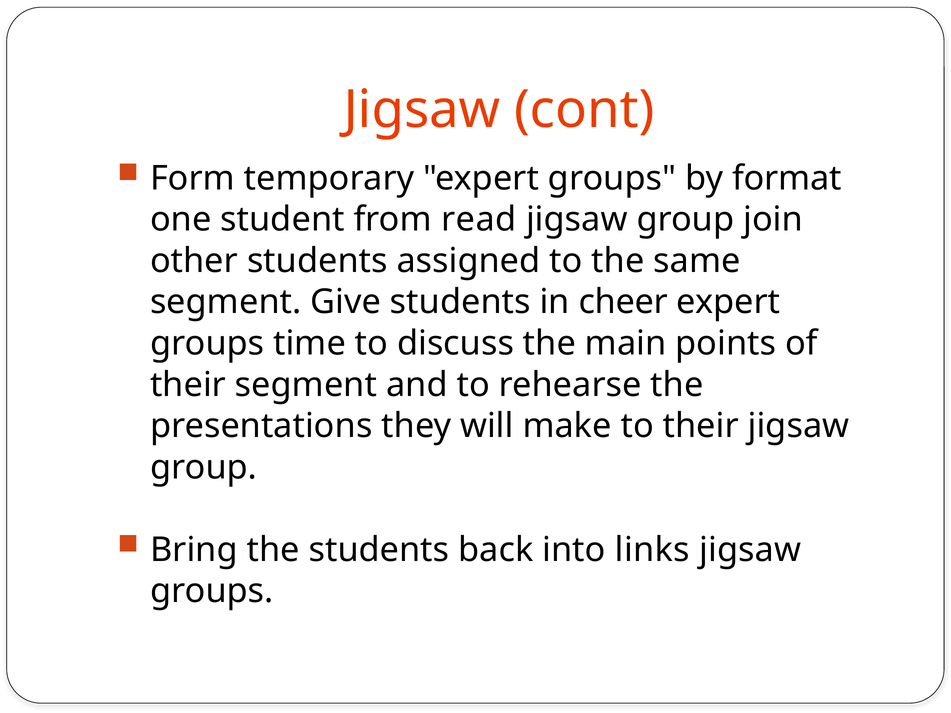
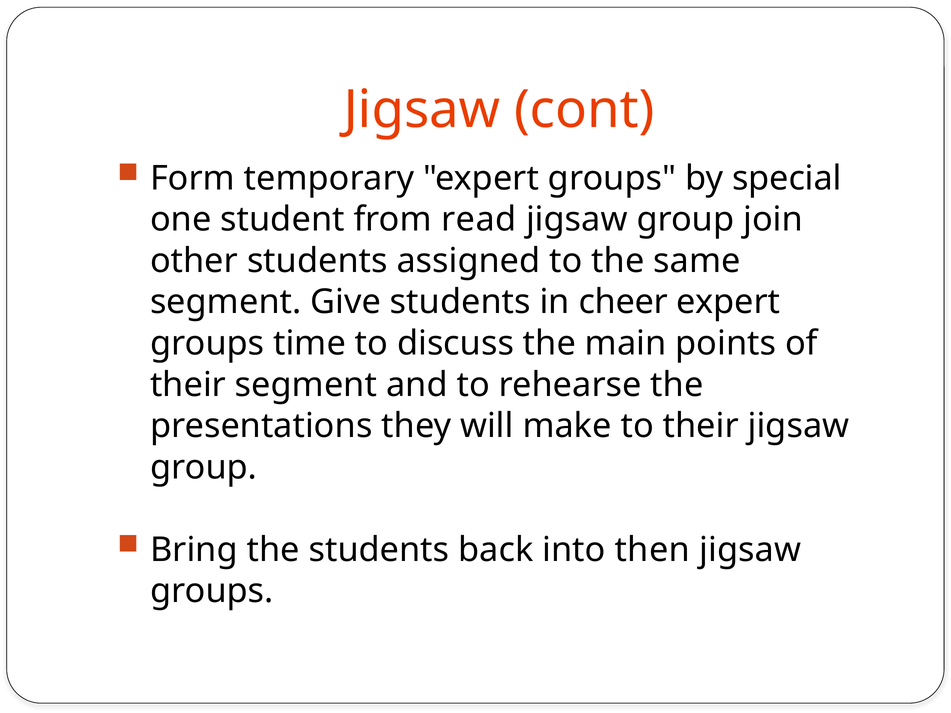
format: format -> special
links: links -> then
